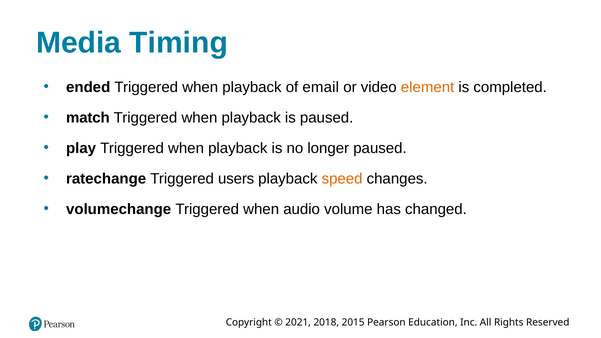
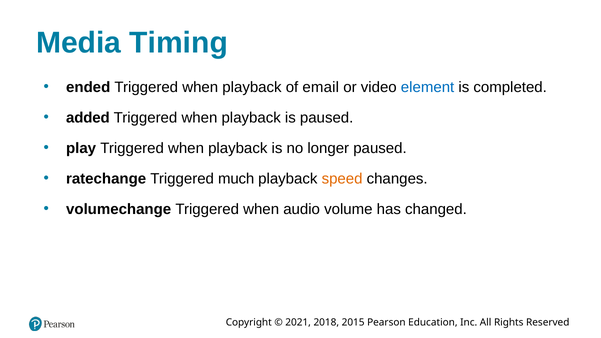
element colour: orange -> blue
match: match -> added
users: users -> much
